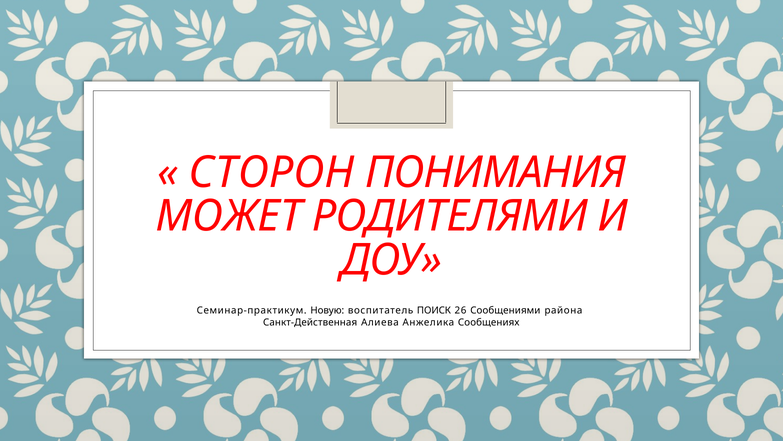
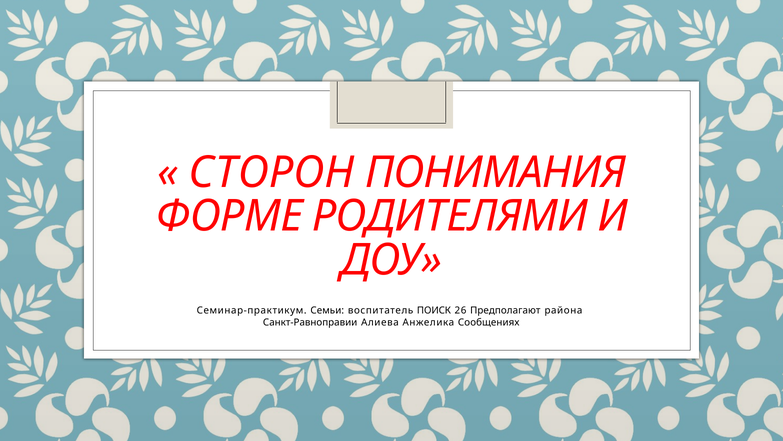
МОЖЕТ: МОЖЕТ -> ФОРМЕ
Новую: Новую -> Семьи
Сообщениями: Сообщениями -> Предполагают
Санкт-Действенная: Санкт-Действенная -> Санкт-Равноправии
